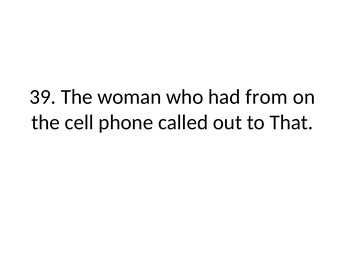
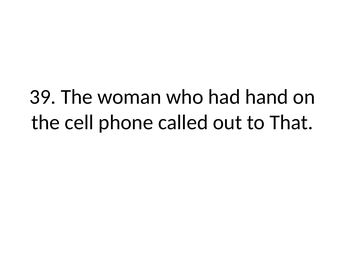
from: from -> hand
